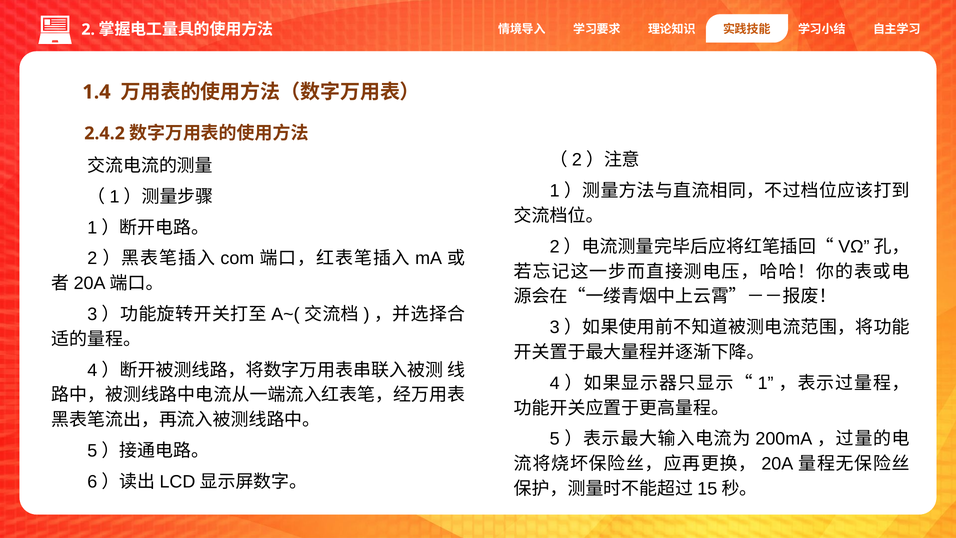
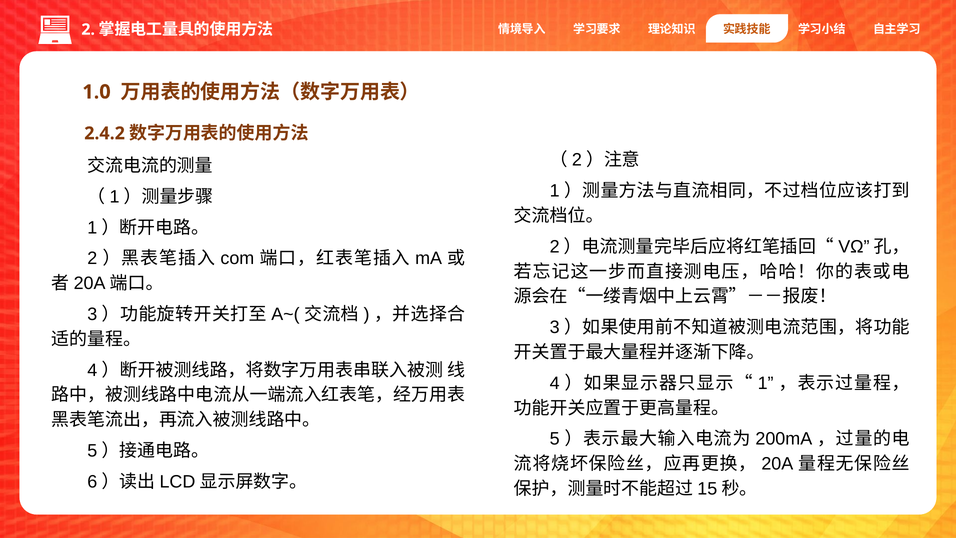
1.4: 1.4 -> 1.0
